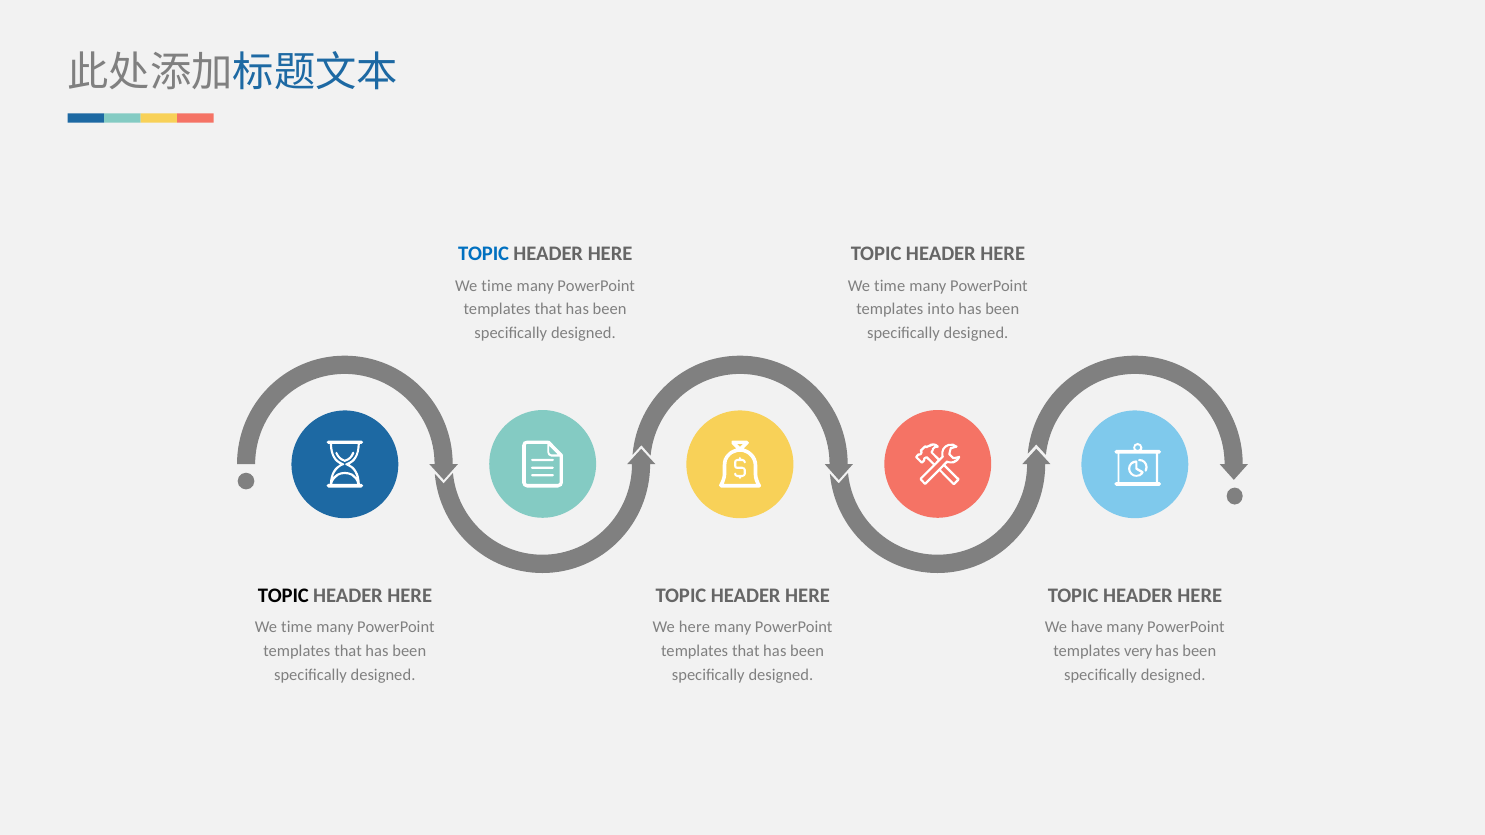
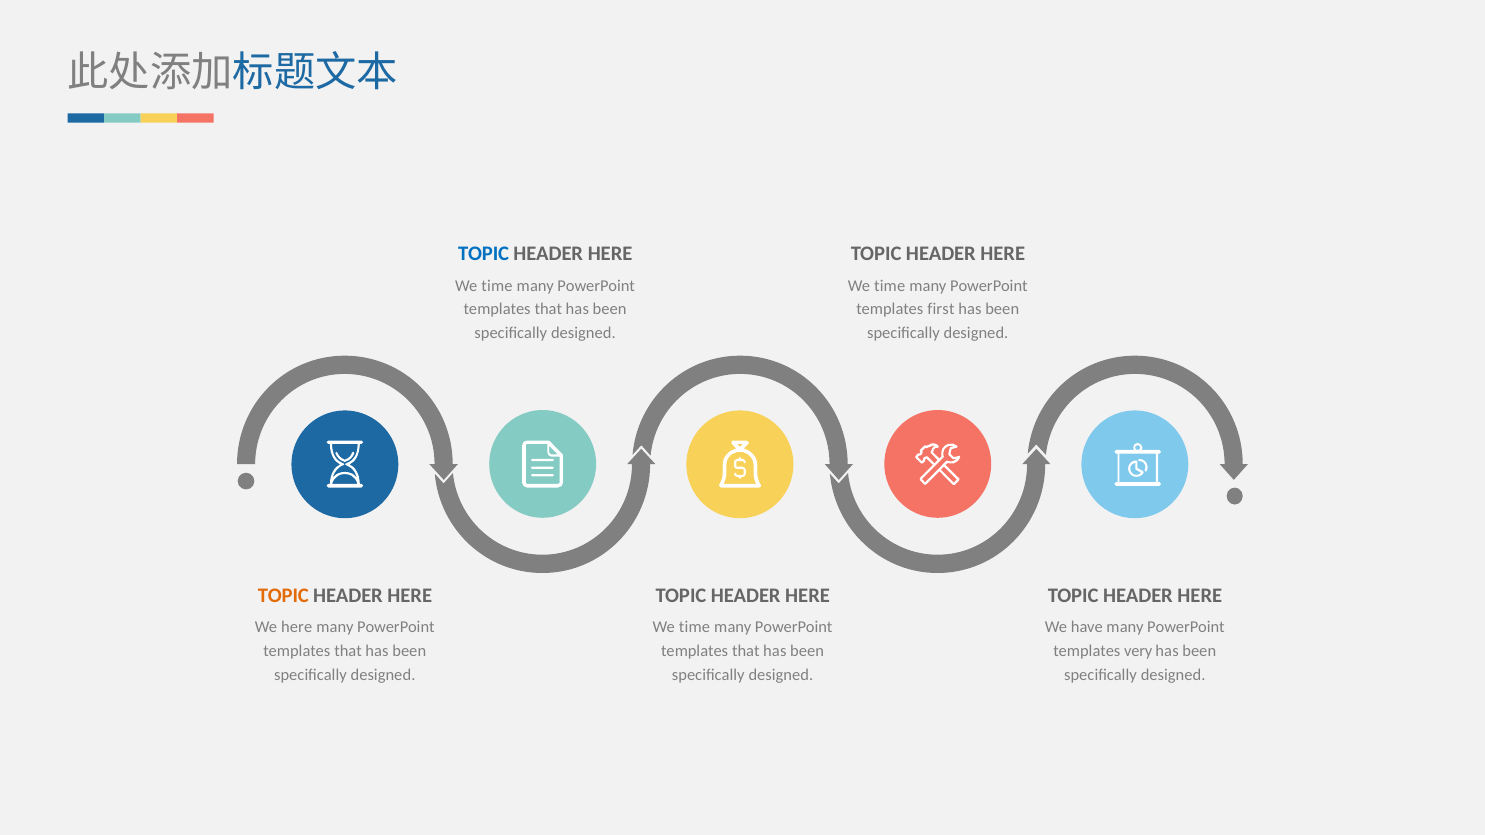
into: into -> first
TOPIC at (283, 595) colour: black -> orange
time at (297, 628): time -> here
here at (694, 628): here -> time
